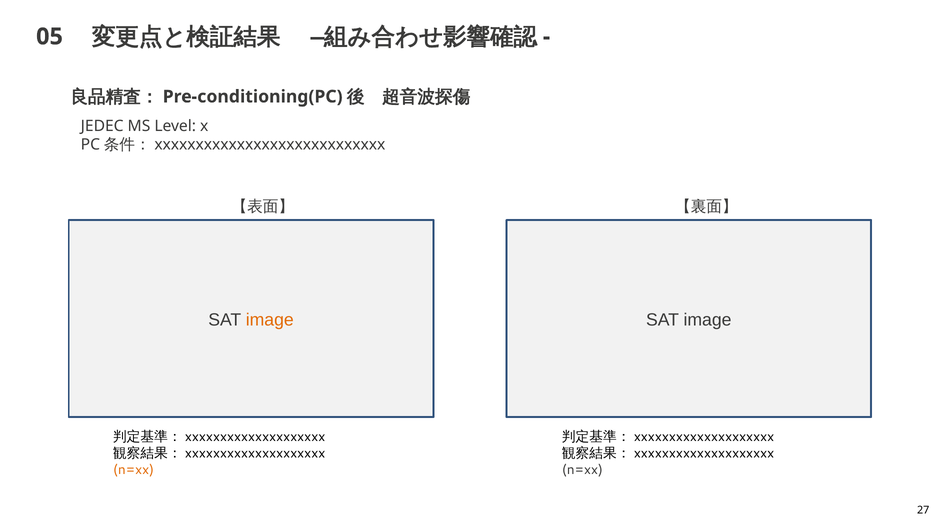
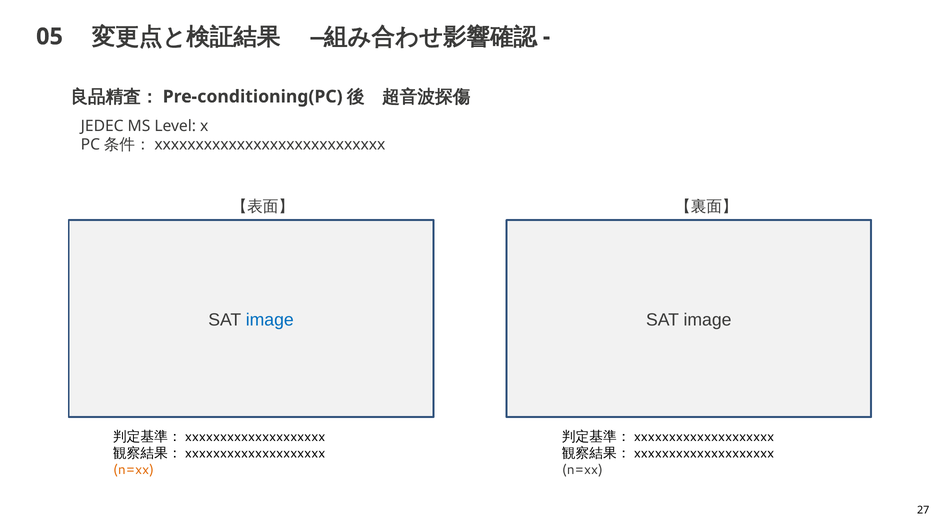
image at (270, 320) colour: orange -> blue
